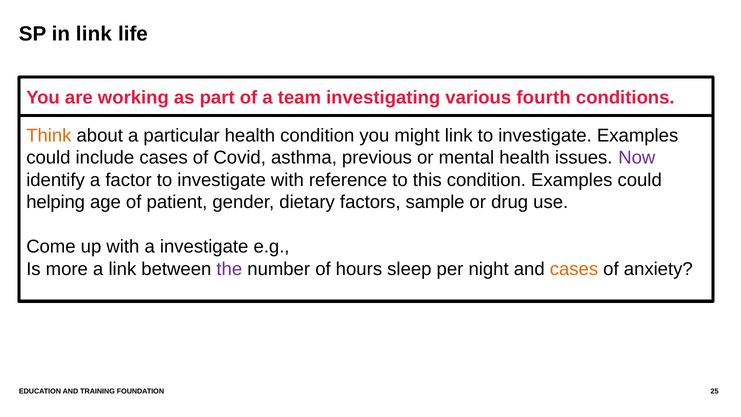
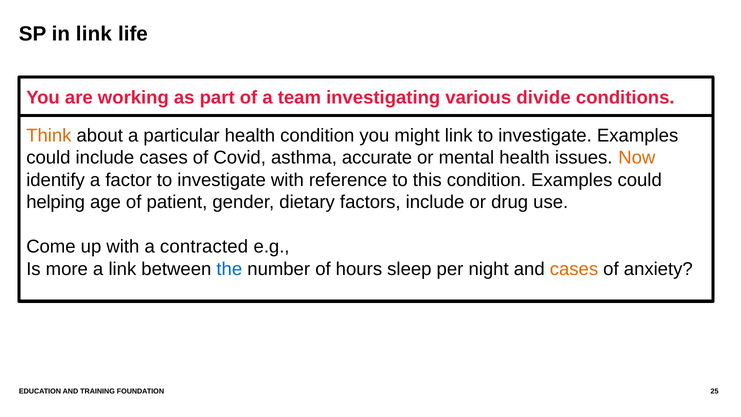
fourth: fourth -> divide
previous: previous -> accurate
Now colour: purple -> orange
factors sample: sample -> include
a investigate: investigate -> contracted
the colour: purple -> blue
